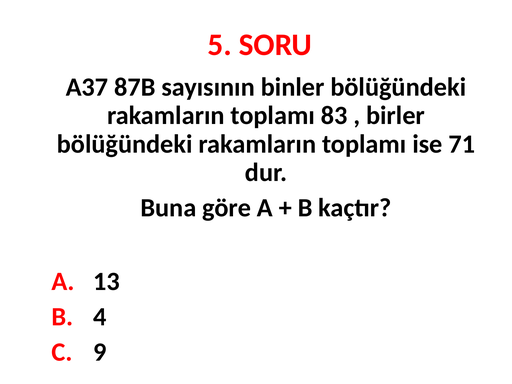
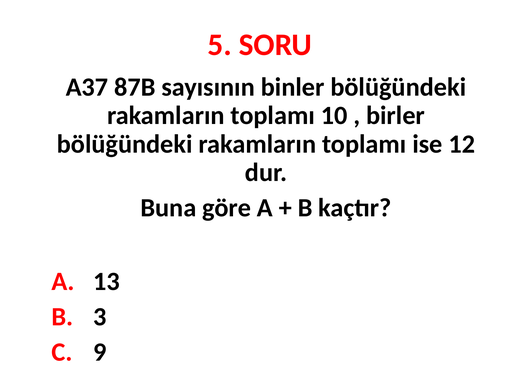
83: 83 -> 10
71: 71 -> 12
4: 4 -> 3
